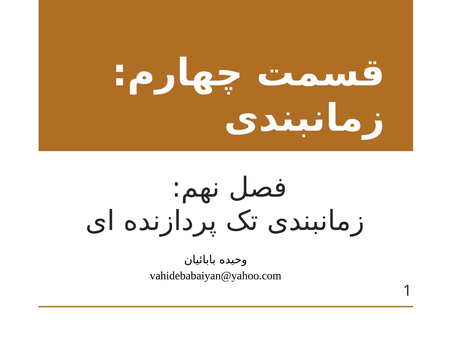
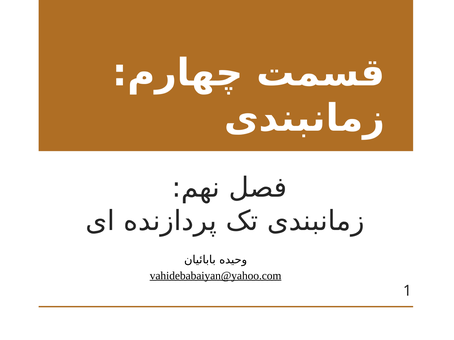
vahidebabaiyan@yahoo.com underline: none -> present
